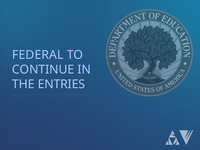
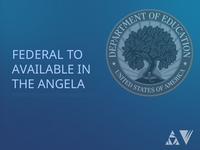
CONTINUE: CONTINUE -> AVAILABLE
ENTRIES: ENTRIES -> ANGELA
